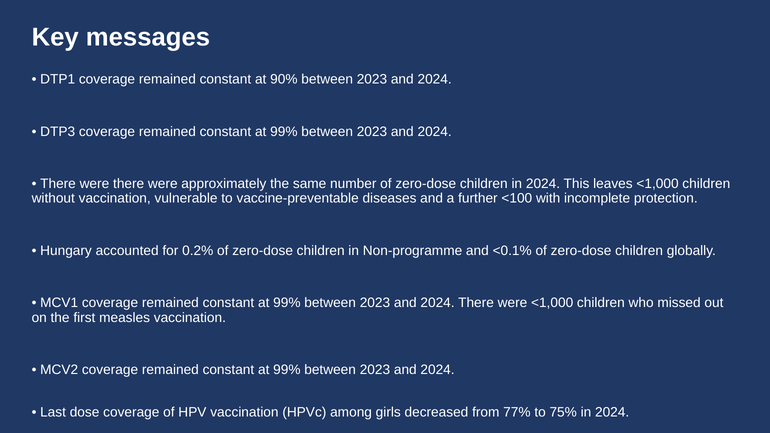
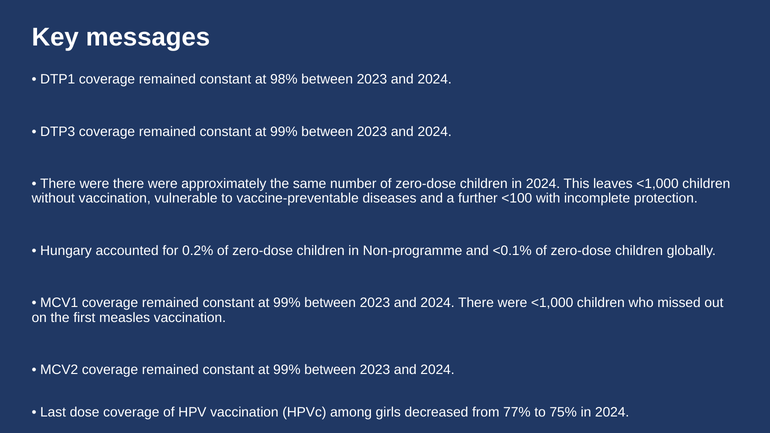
90%: 90% -> 98%
